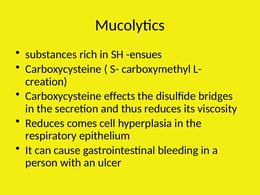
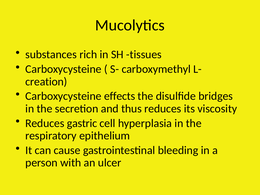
ensues: ensues -> tissues
comes: comes -> gastric
